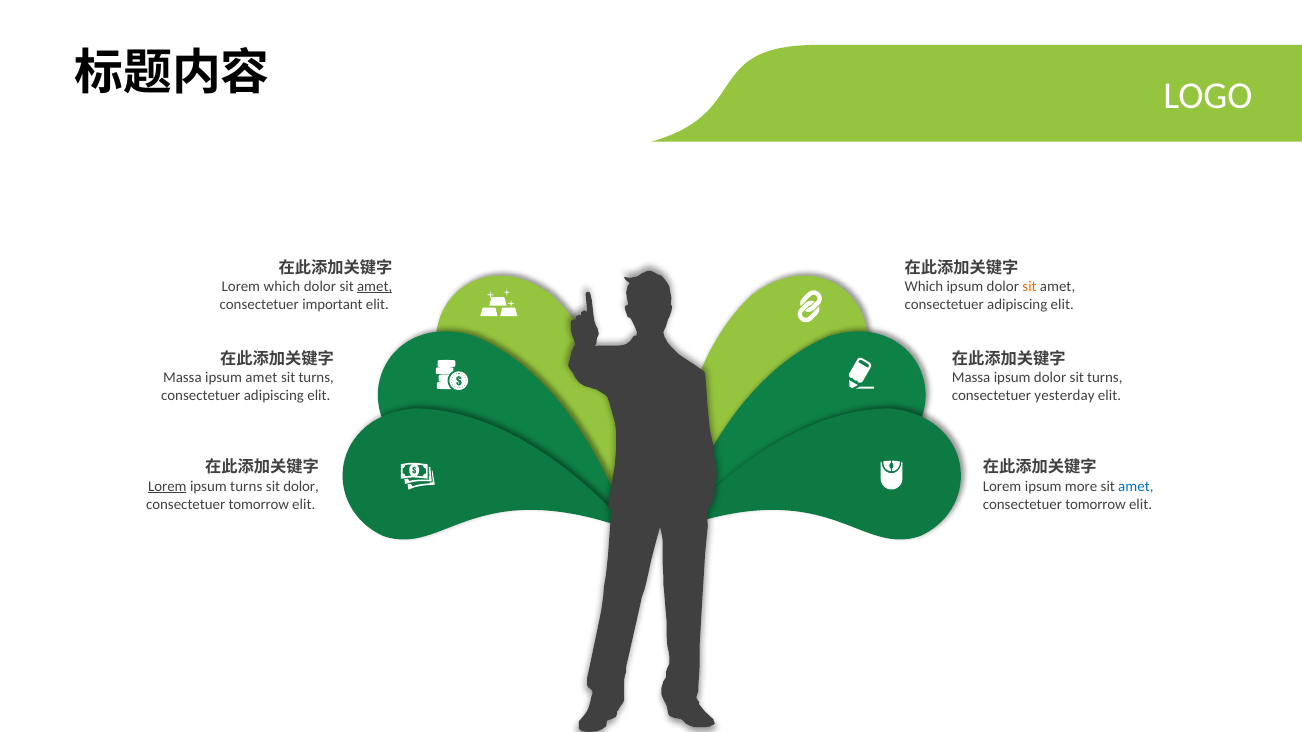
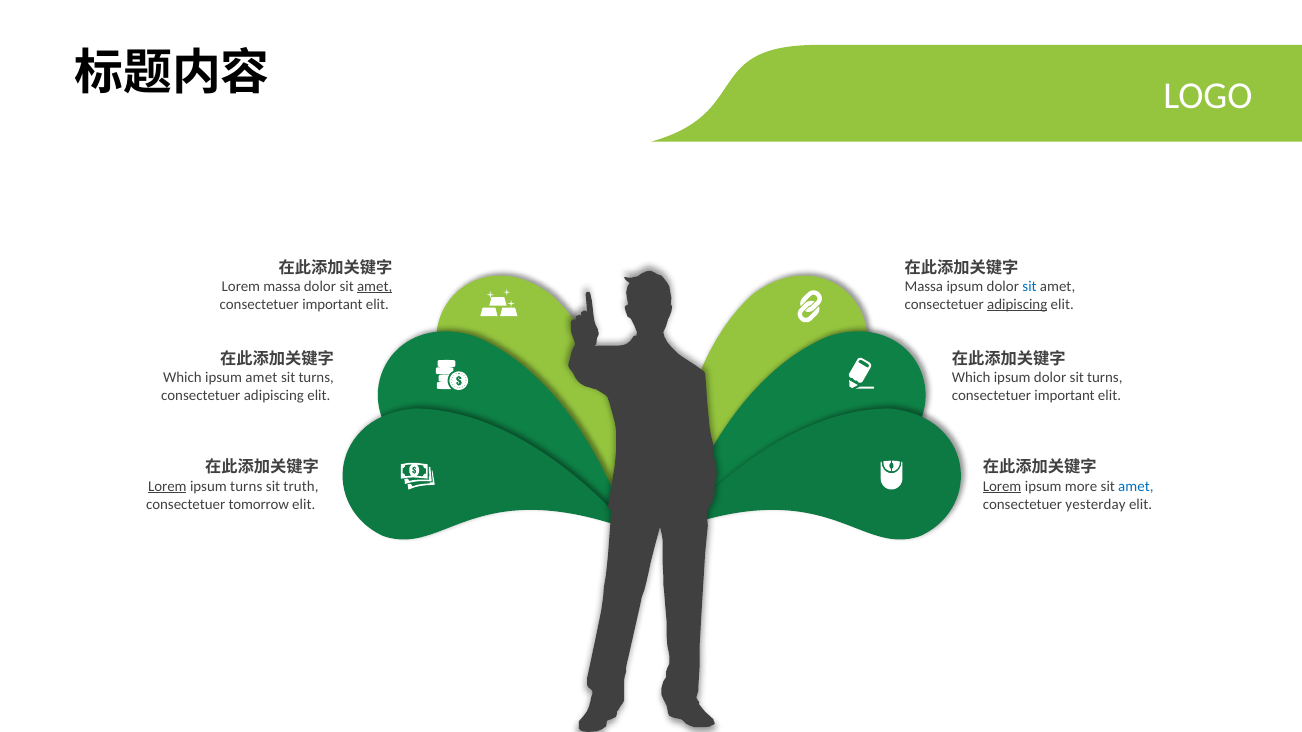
Lorem which: which -> massa
Which at (924, 287): Which -> Massa
sit at (1030, 287) colour: orange -> blue
adipiscing at (1017, 305) underline: none -> present
Massa at (182, 378): Massa -> Which
Massa at (971, 378): Massa -> Which
yesterday at (1064, 395): yesterday -> important
sit dolor: dolor -> truth
Lorem at (1002, 486) underline: none -> present
tomorrow at (1096, 504): tomorrow -> yesterday
